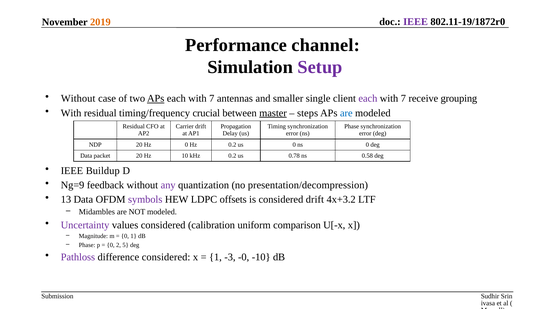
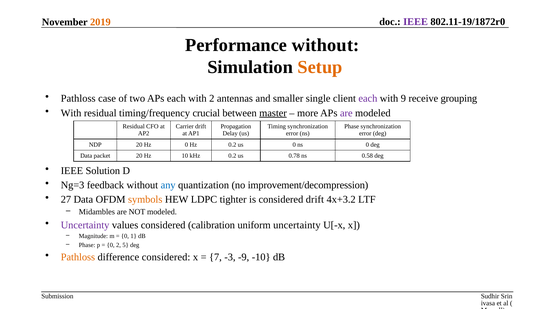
Performance channel: channel -> without
Setup colour: purple -> orange
Without at (78, 99): Without -> Pathloss
APs at (156, 99) underline: present -> none
7 at (212, 99): 7 -> 2
7 at (403, 99): 7 -> 9
steps: steps -> more
are at (346, 113) colour: blue -> purple
Buildup: Buildup -> Solution
Ng=9: Ng=9 -> Ng=3
any colour: purple -> blue
presentation/decompression: presentation/decompression -> improvement/decompression
13: 13 -> 27
symbols colour: purple -> orange
offsets: offsets -> tighter
uniform comparison: comparison -> uncertainty
Pathloss at (78, 258) colour: purple -> orange
1 at (215, 258): 1 -> 7
-0: -0 -> -9
